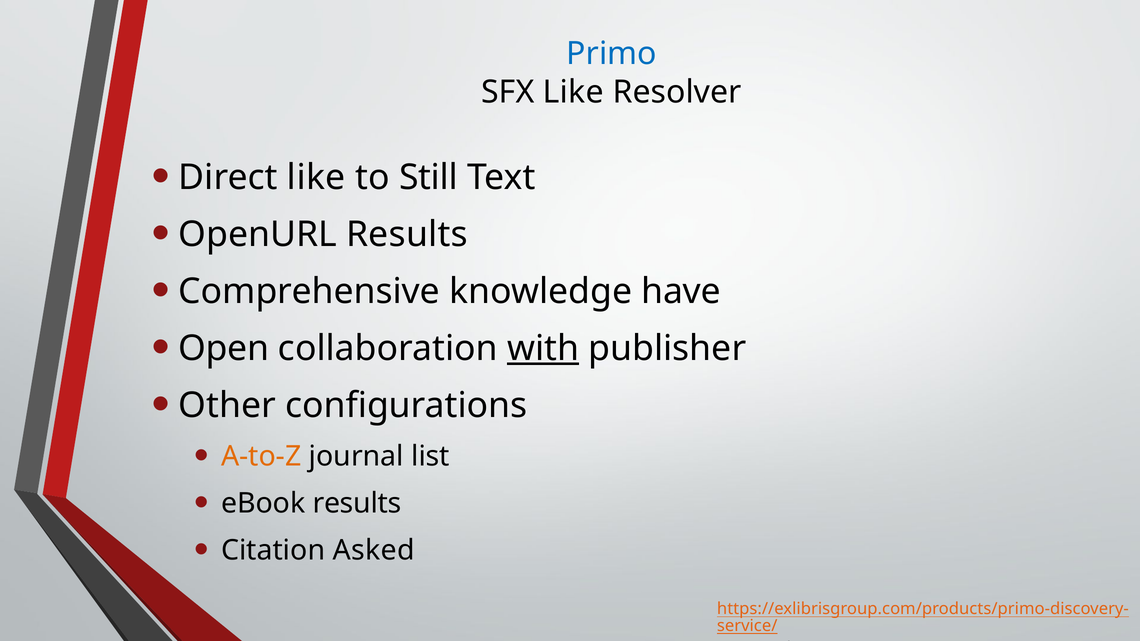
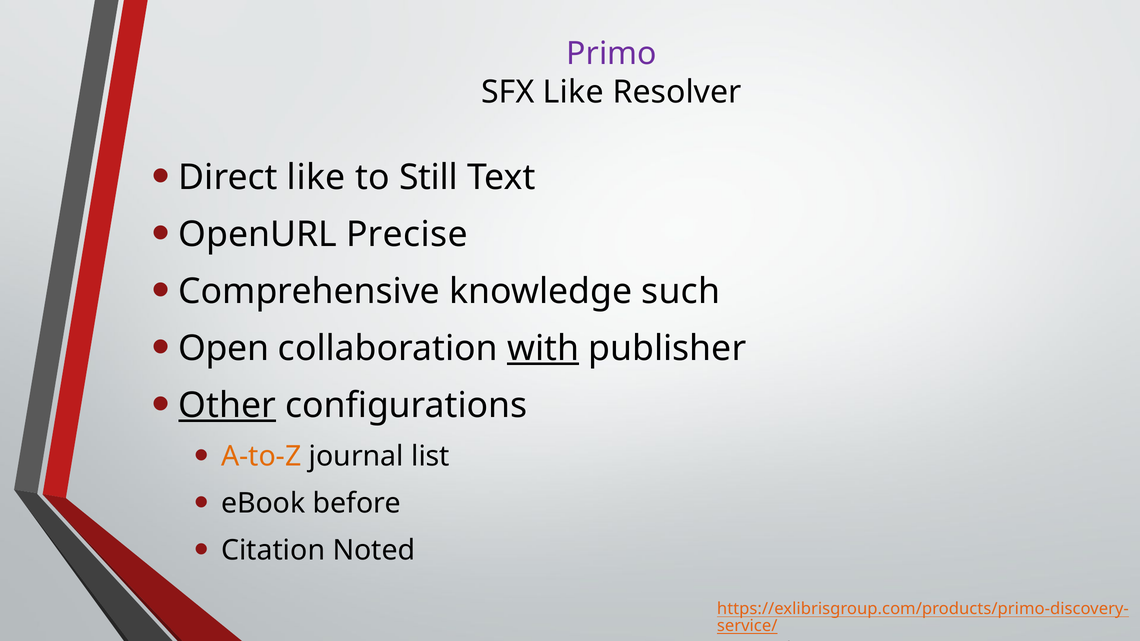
Primo colour: blue -> purple
OpenURL Results: Results -> Precise
have: have -> such
Other underline: none -> present
eBook results: results -> before
Asked: Asked -> Noted
